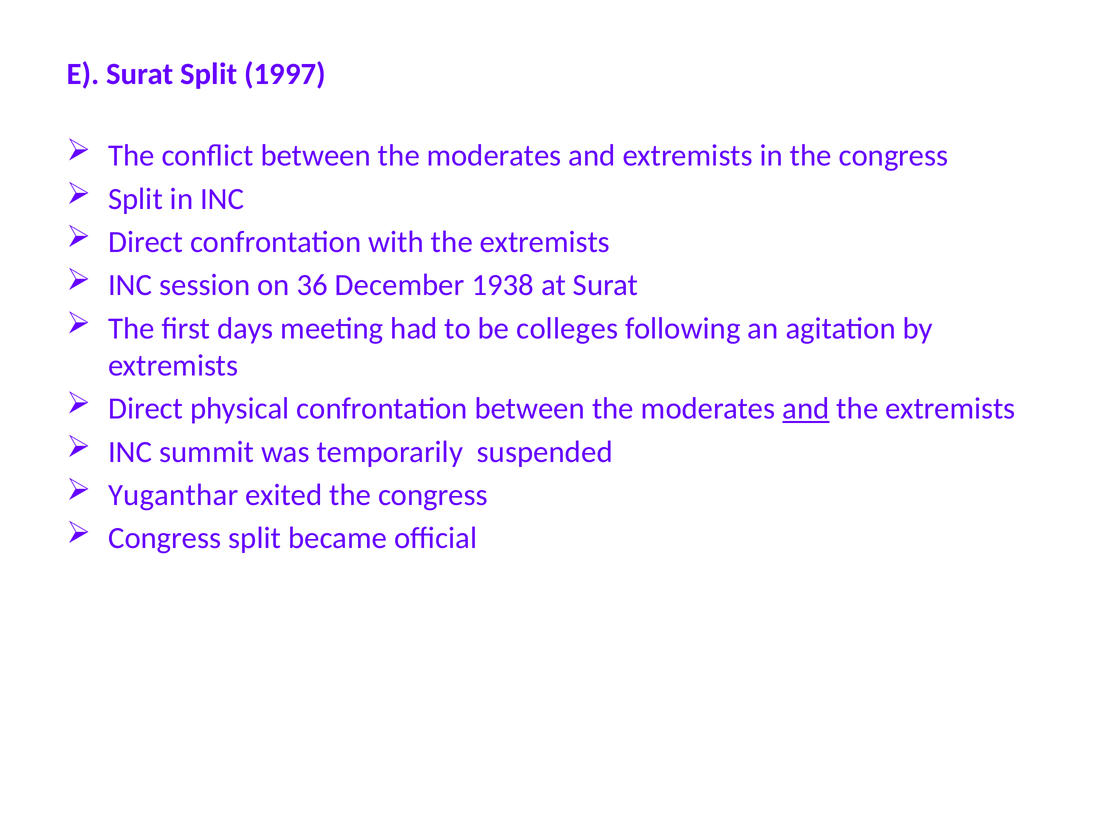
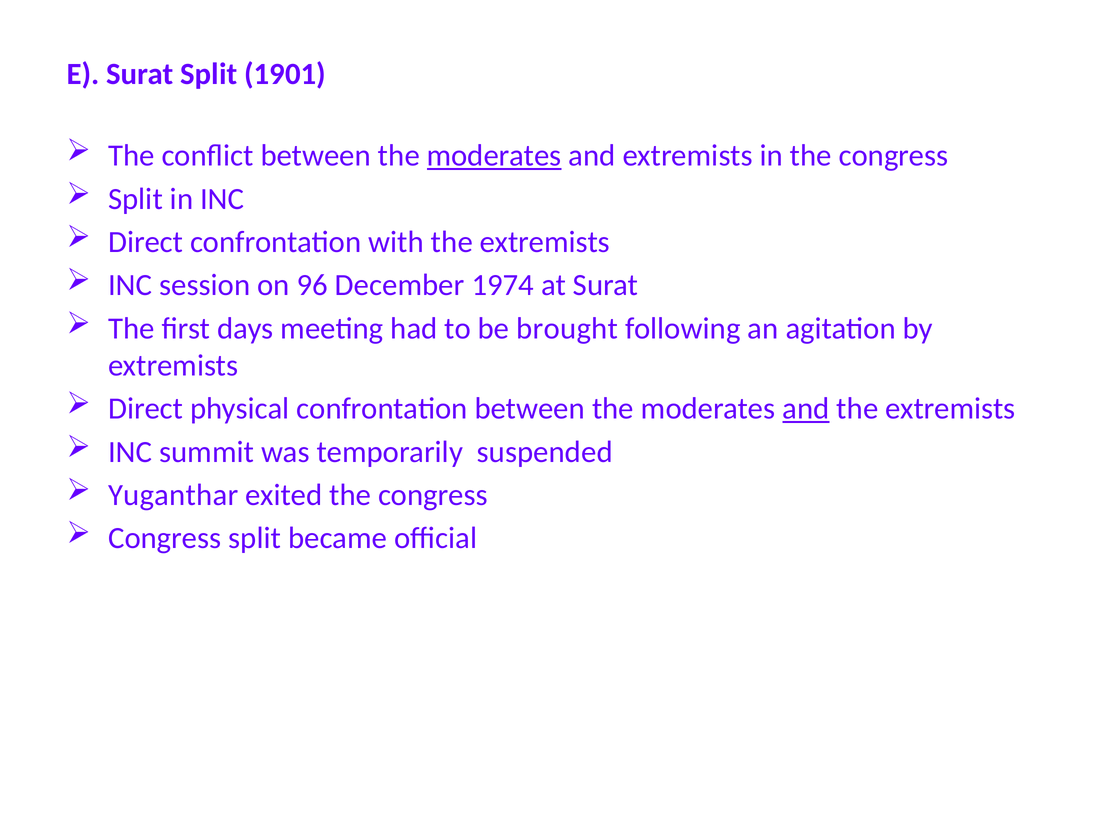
1997: 1997 -> 1901
moderates at (494, 156) underline: none -> present
36: 36 -> 96
1938: 1938 -> 1974
colleges: colleges -> brought
